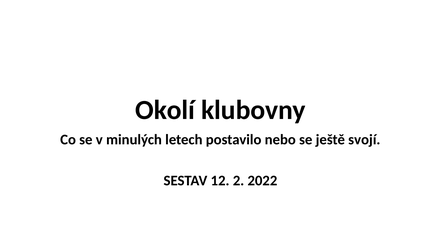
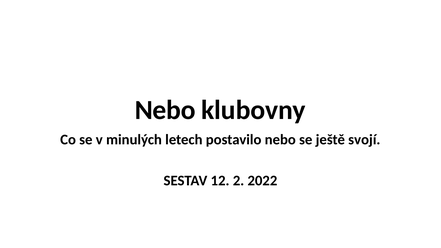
Okolí at (165, 110): Okolí -> Nebo
